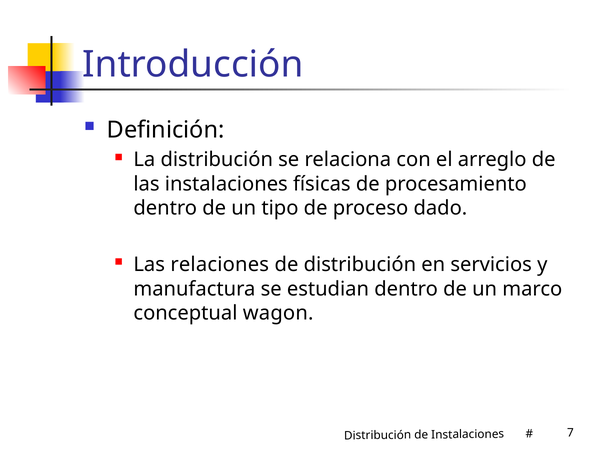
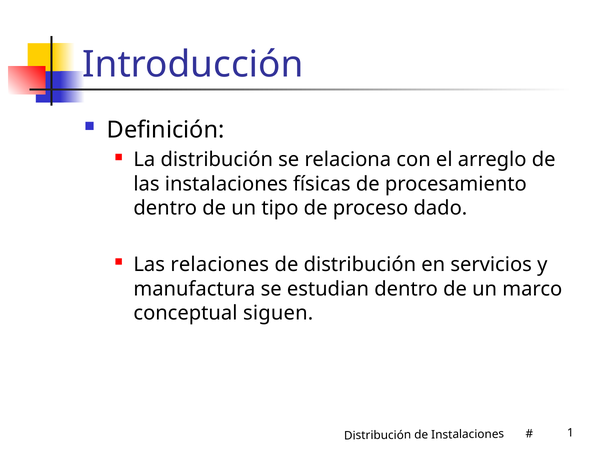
wagon: wagon -> siguen
7: 7 -> 1
